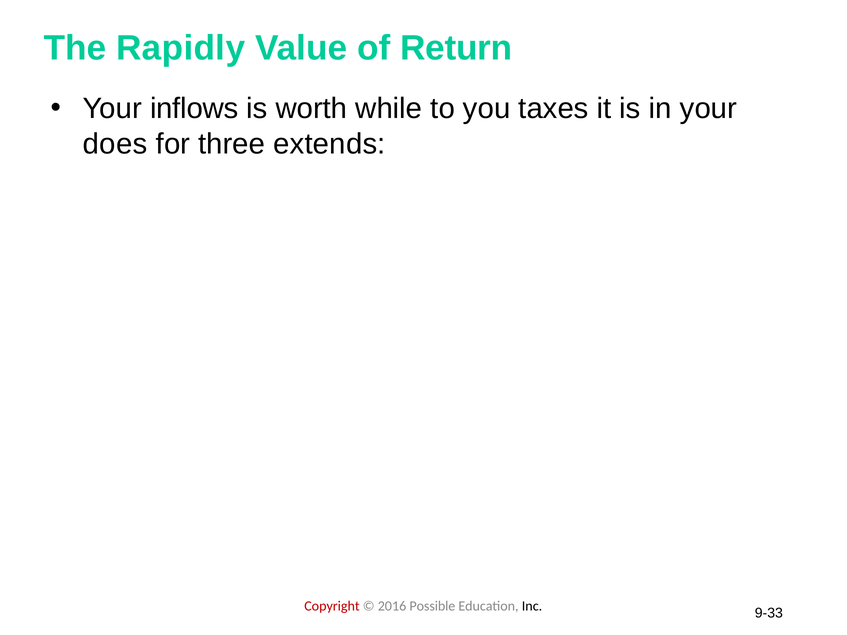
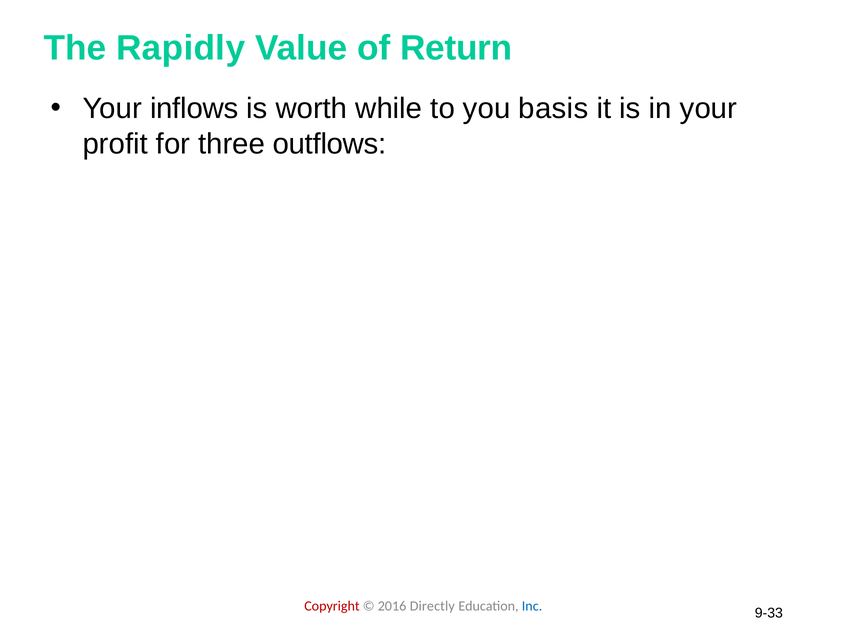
taxes: taxes -> basis
does: does -> profit
extends: extends -> outflows
Possible: Possible -> Directly
Inc colour: black -> blue
